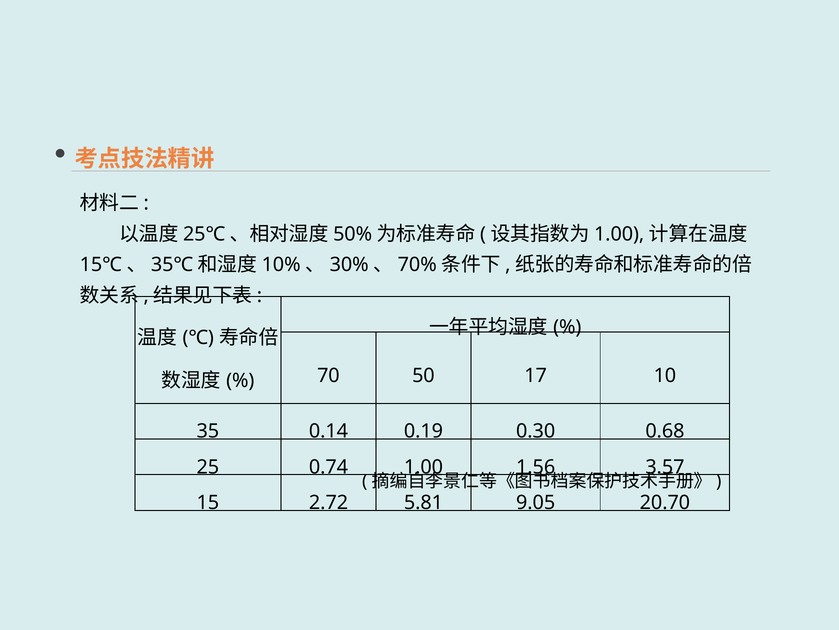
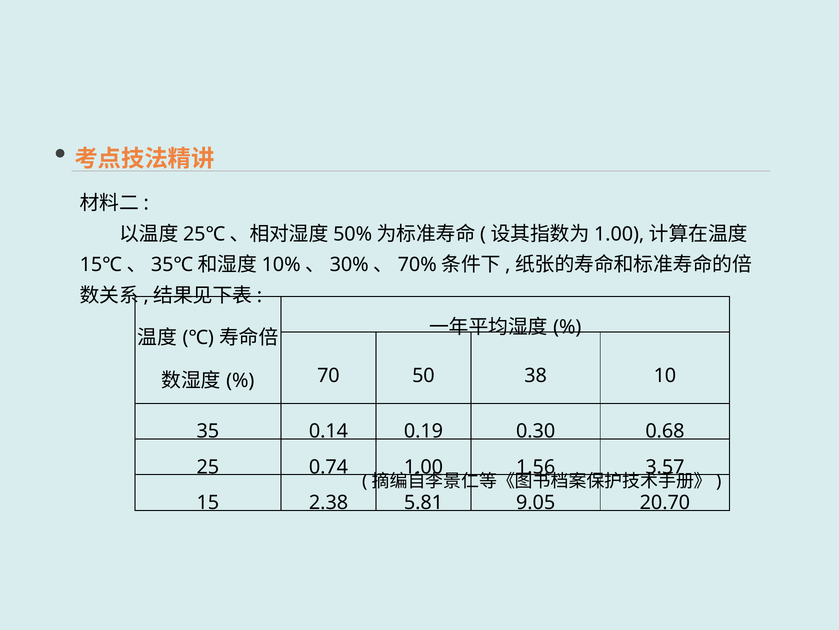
17: 17 -> 38
2.72: 2.72 -> 2.38
